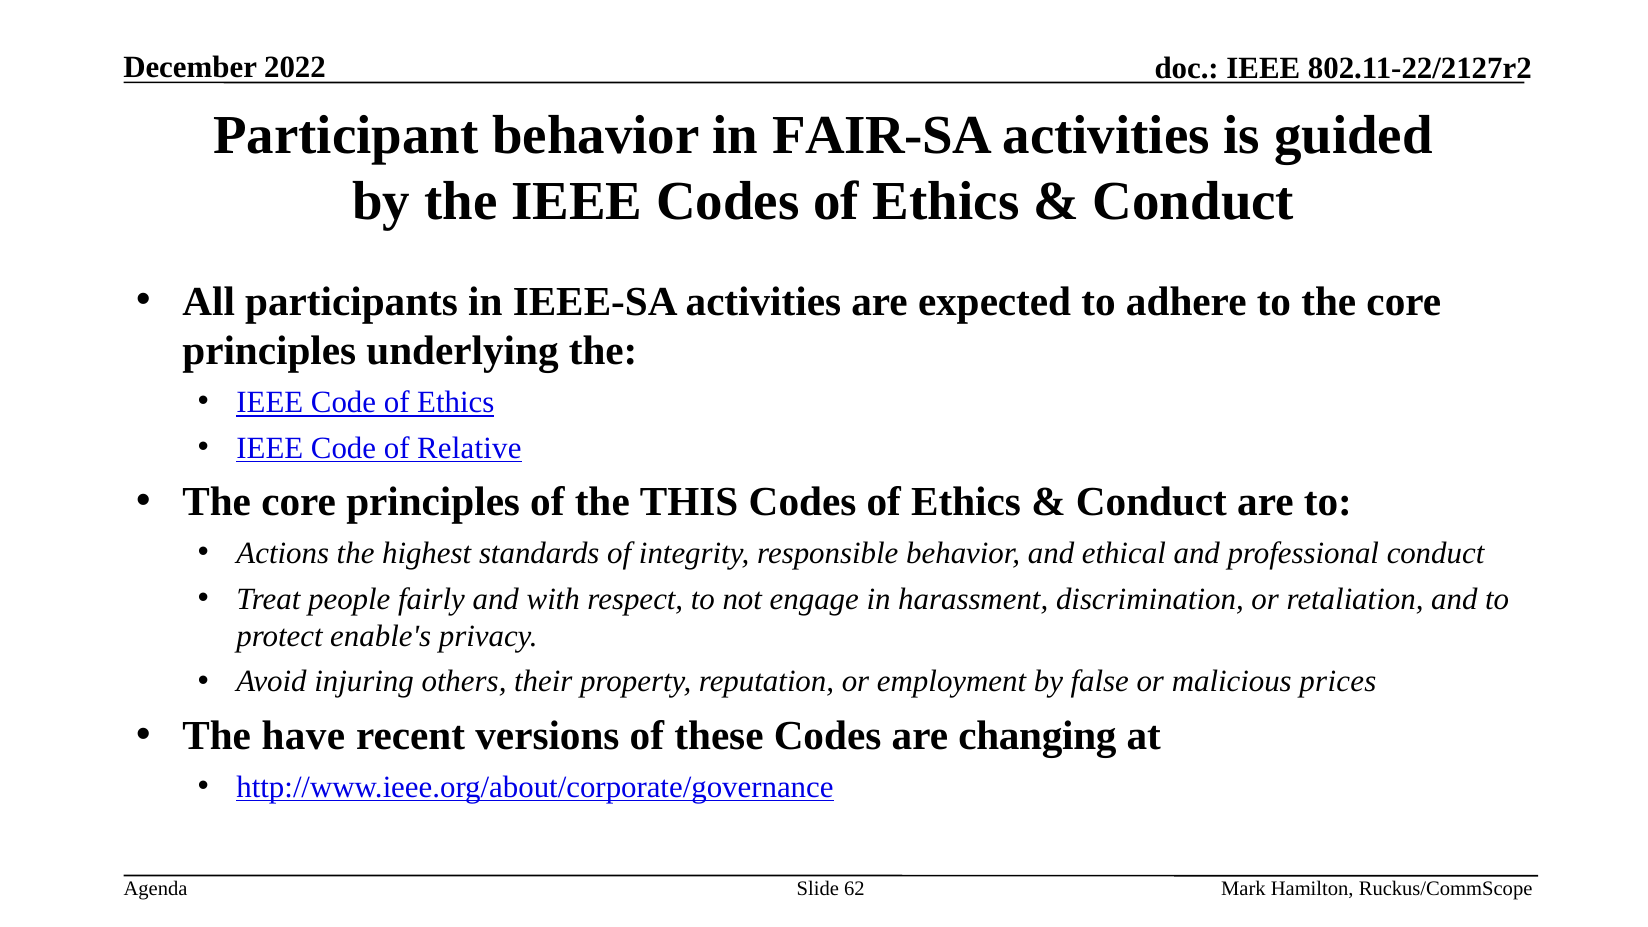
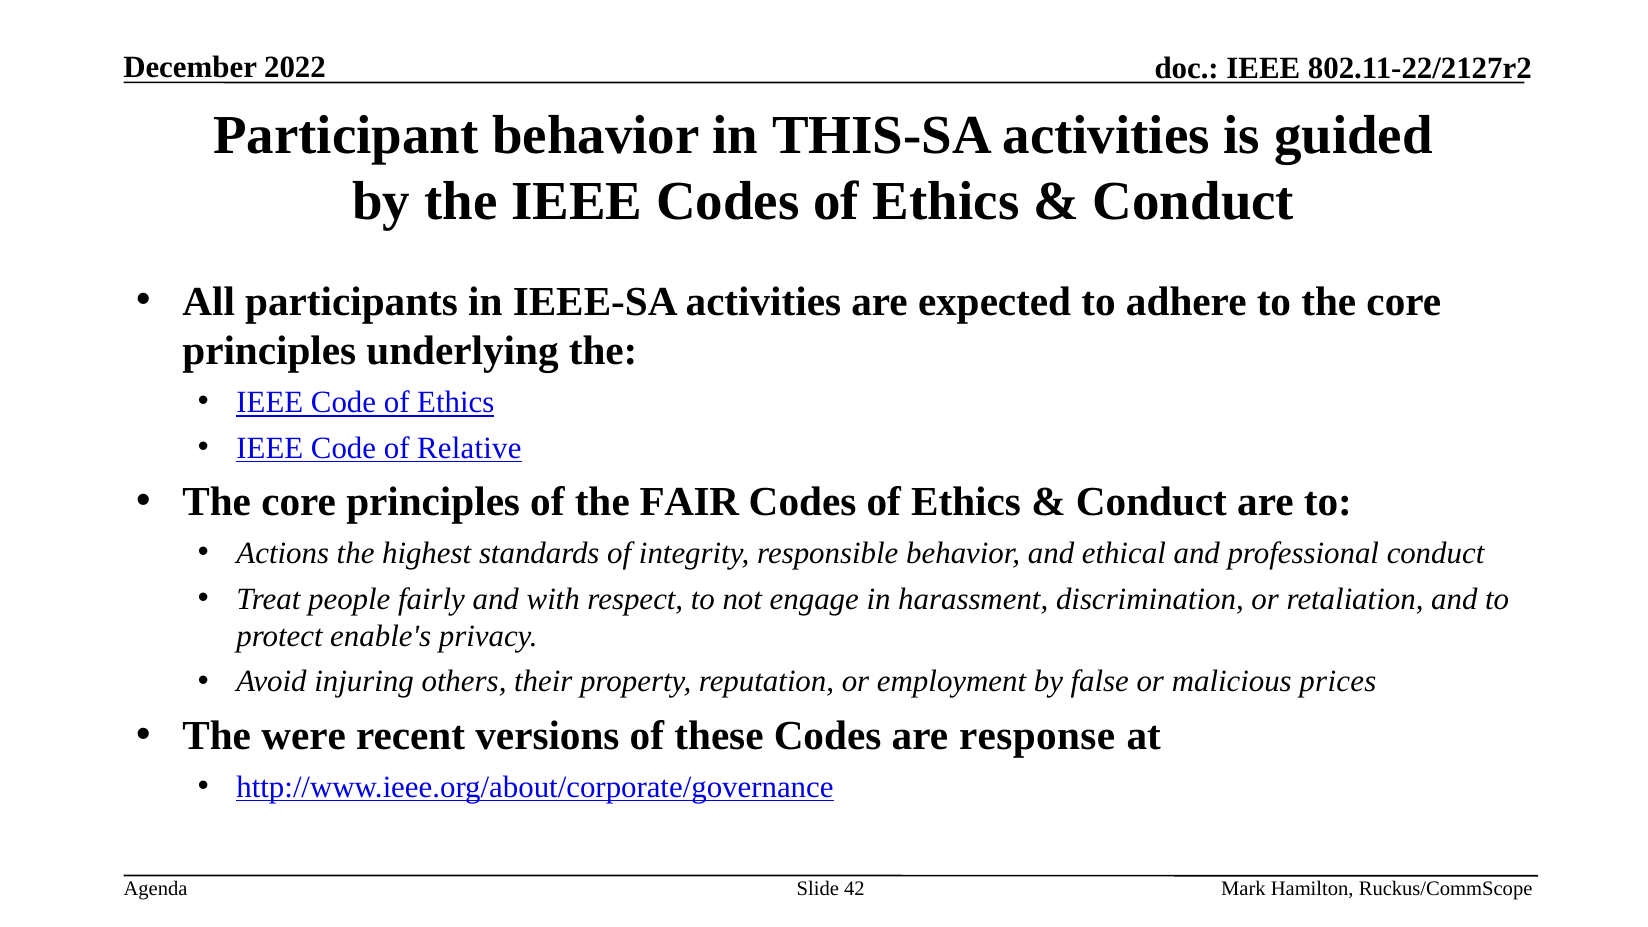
FAIR-SA: FAIR-SA -> THIS-SA
THIS: THIS -> FAIR
have: have -> were
changing: changing -> response
62: 62 -> 42
